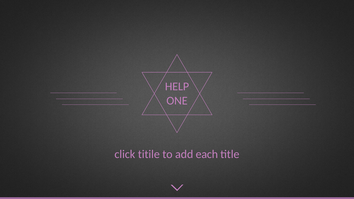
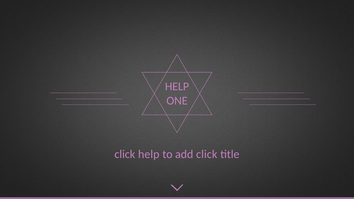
click titile: titile -> help
add each: each -> click
